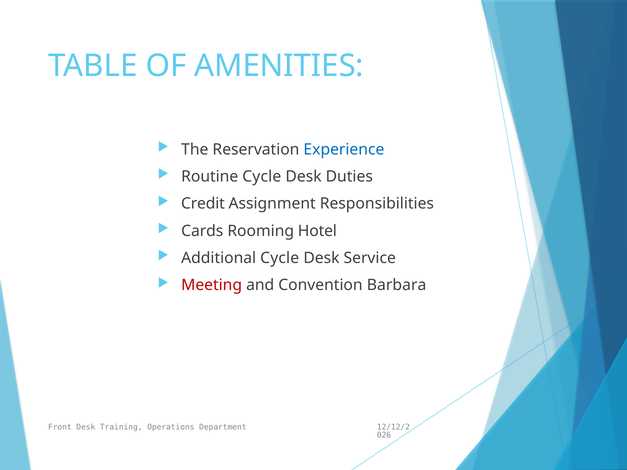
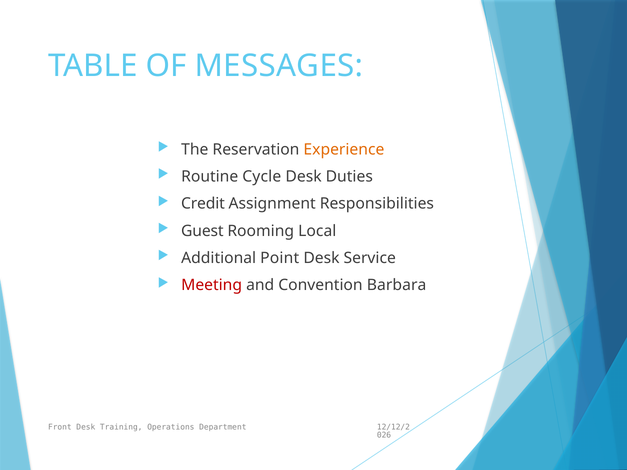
AMENITIES: AMENITIES -> MESSAGES
Experience colour: blue -> orange
Cards: Cards -> Guest
Hotel: Hotel -> Local
Additional Cycle: Cycle -> Point
